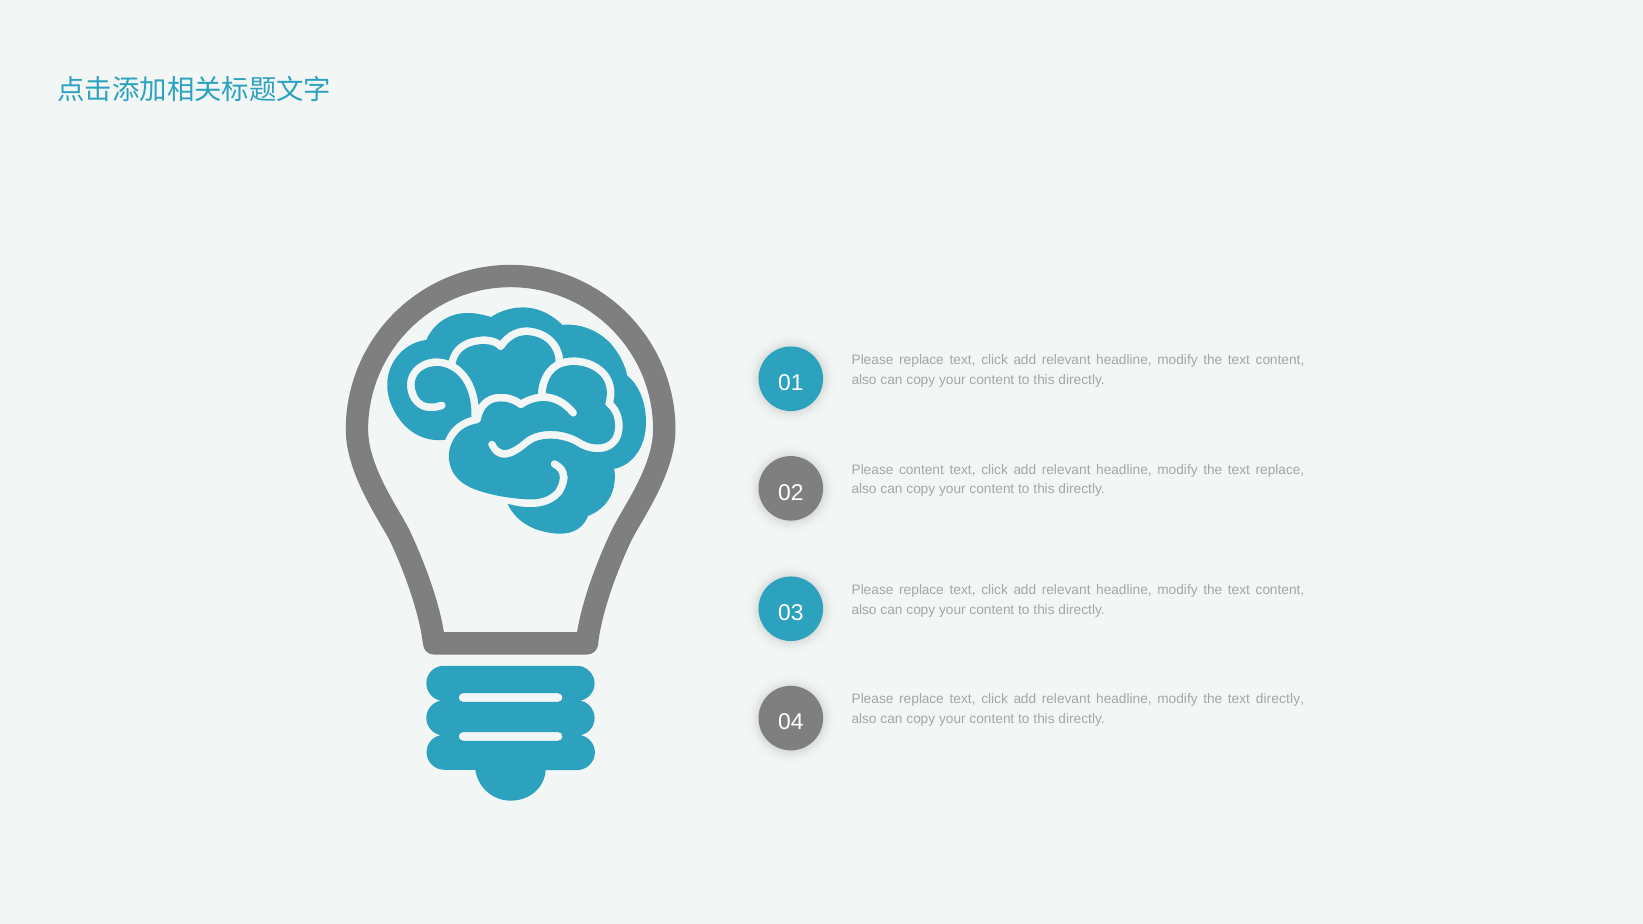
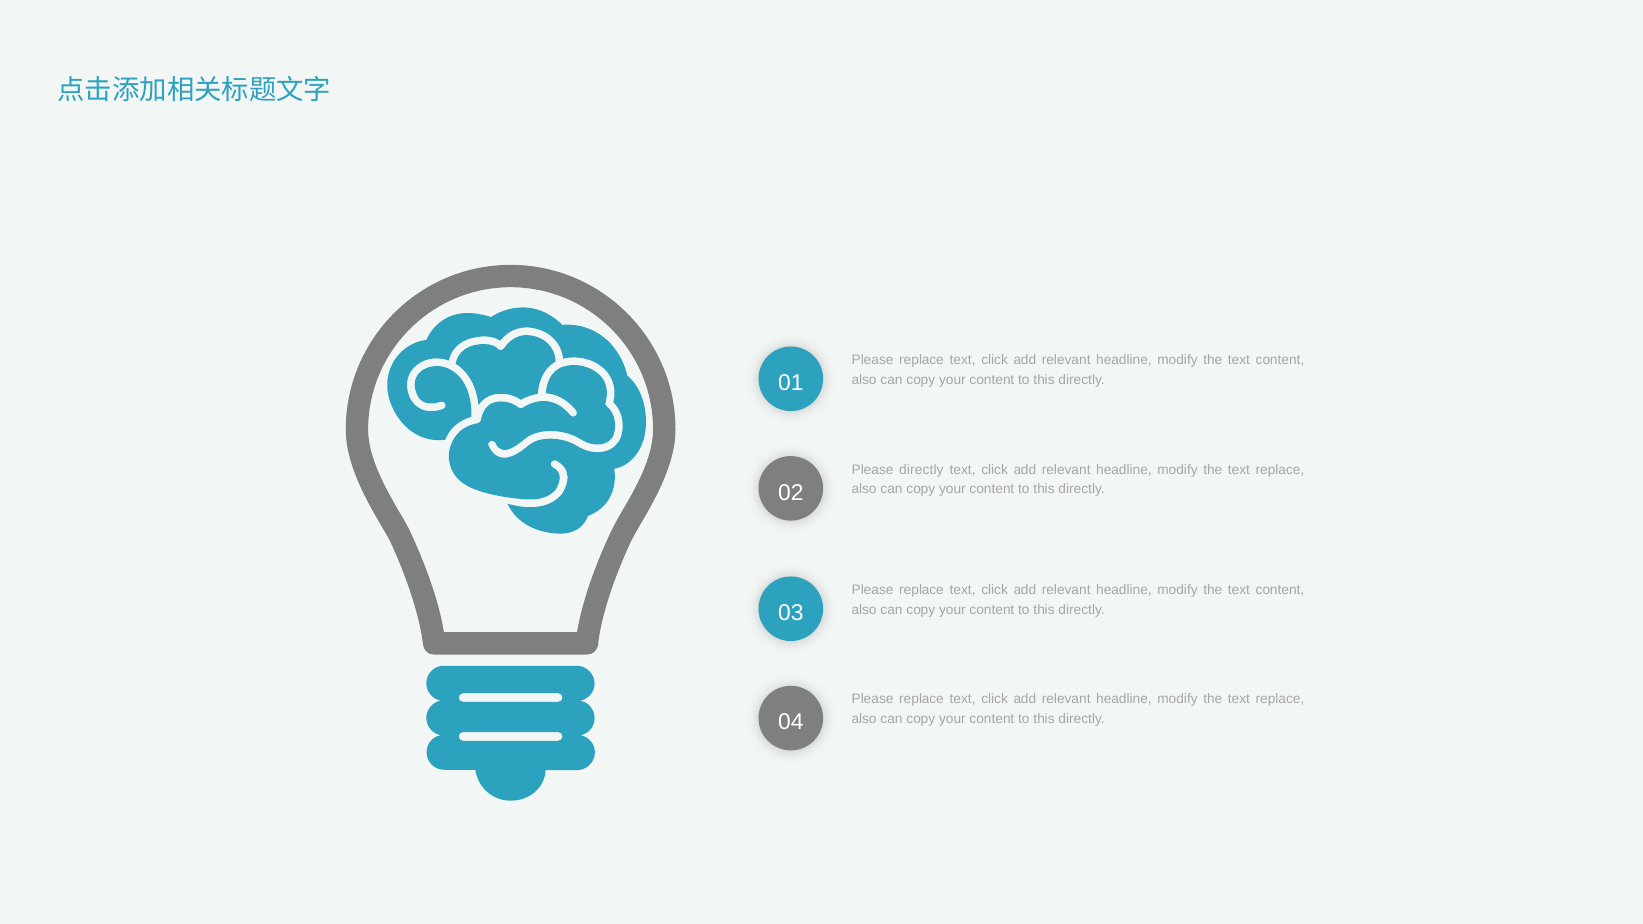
Please content: content -> directly
directly at (1280, 700): directly -> replace
